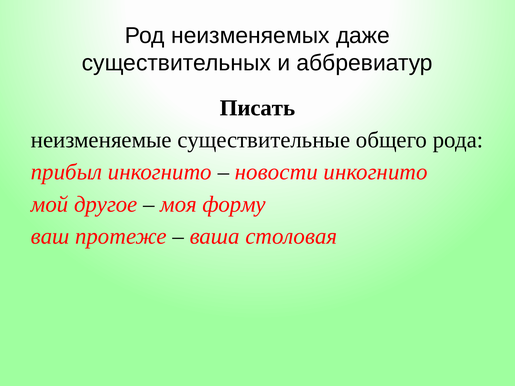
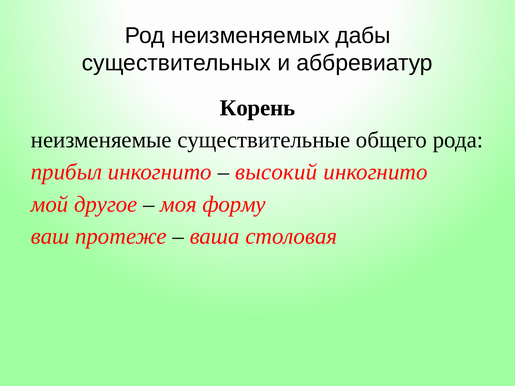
даже: даже -> дабы
Писать: Писать -> Корень
новости: новости -> высокий
